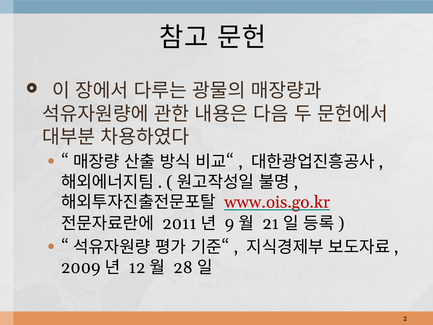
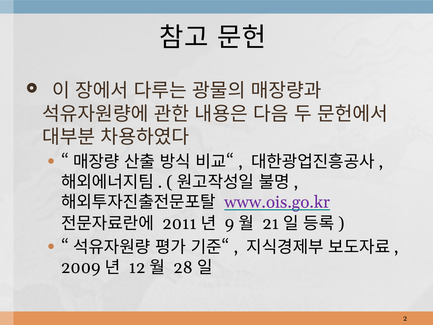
www.ois.go.kr colour: red -> purple
